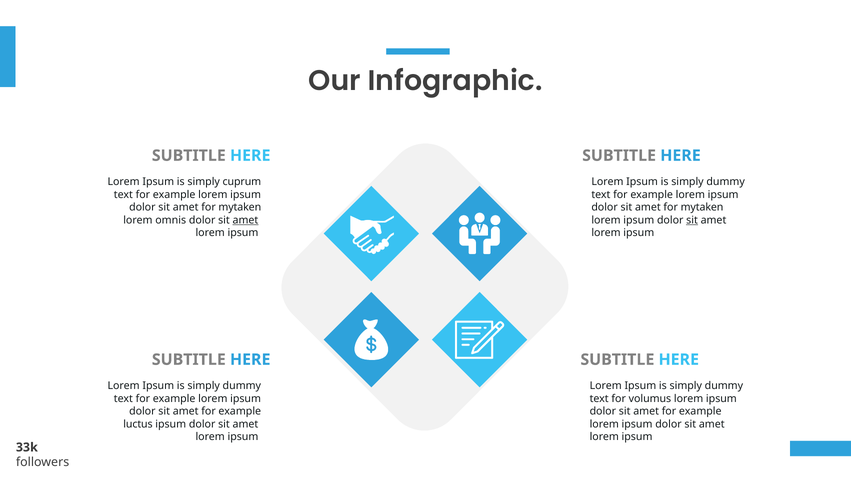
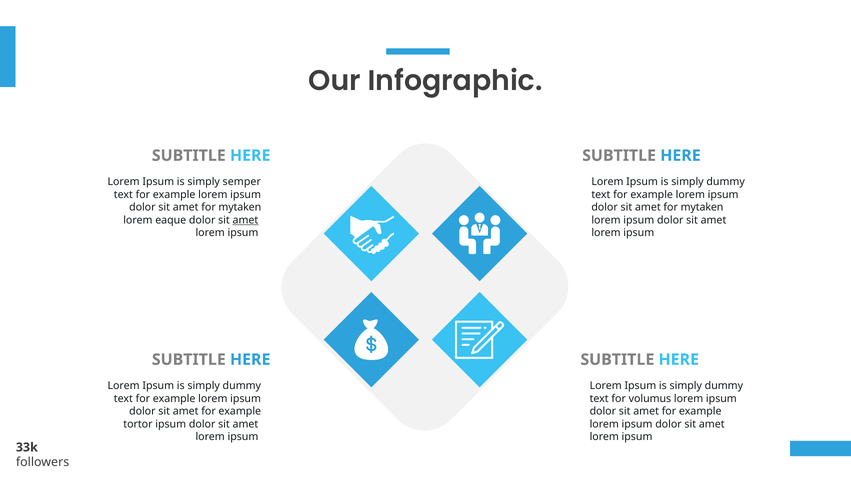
cuprum: cuprum -> semper
omnis: omnis -> eaque
sit at (692, 220) underline: present -> none
luctus: luctus -> tortor
